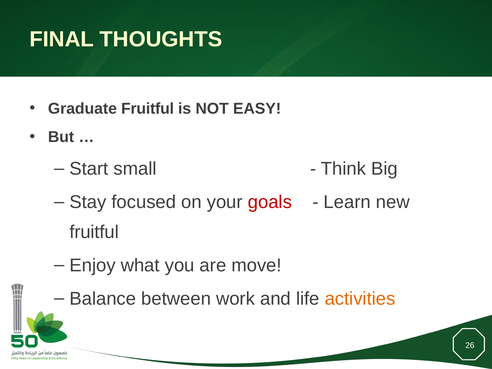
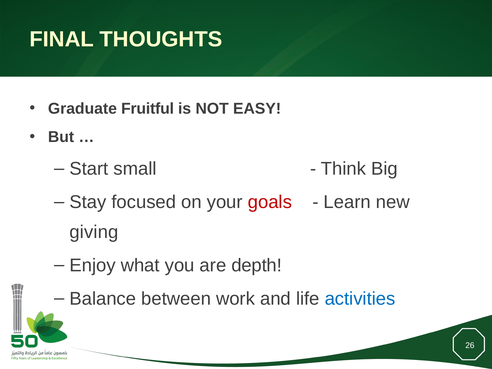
fruitful at (94, 232): fruitful -> giving
move: move -> depth
activities colour: orange -> blue
